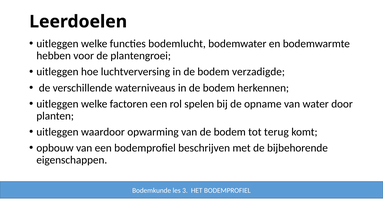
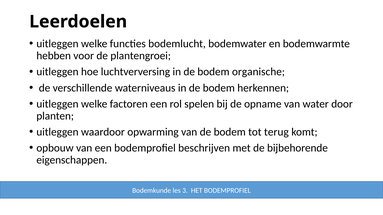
verzadigde: verzadigde -> organische
